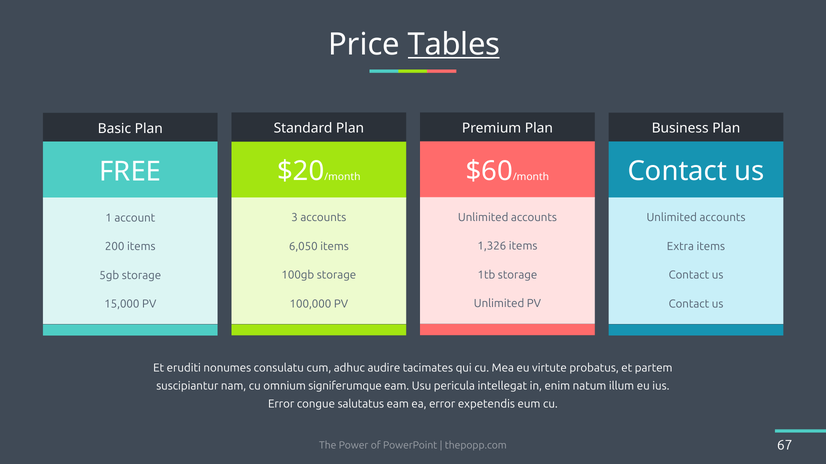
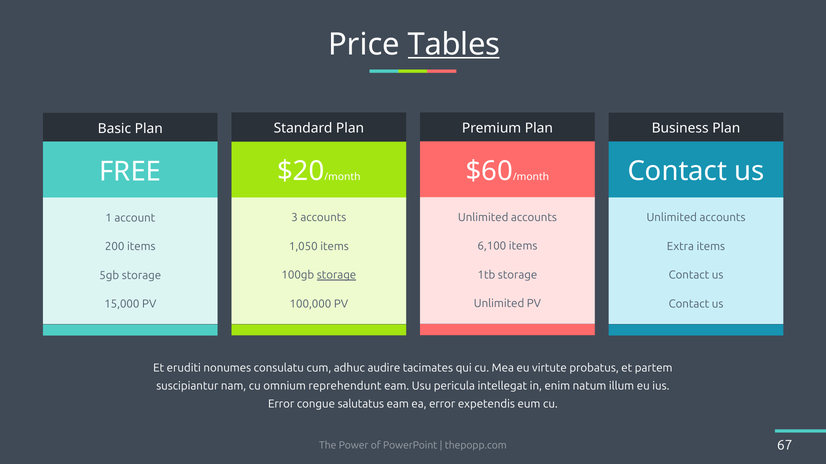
1,326: 1,326 -> 6,100
6,050: 6,050 -> 1,050
storage at (337, 275) underline: none -> present
signiferumque: signiferumque -> reprehendunt
